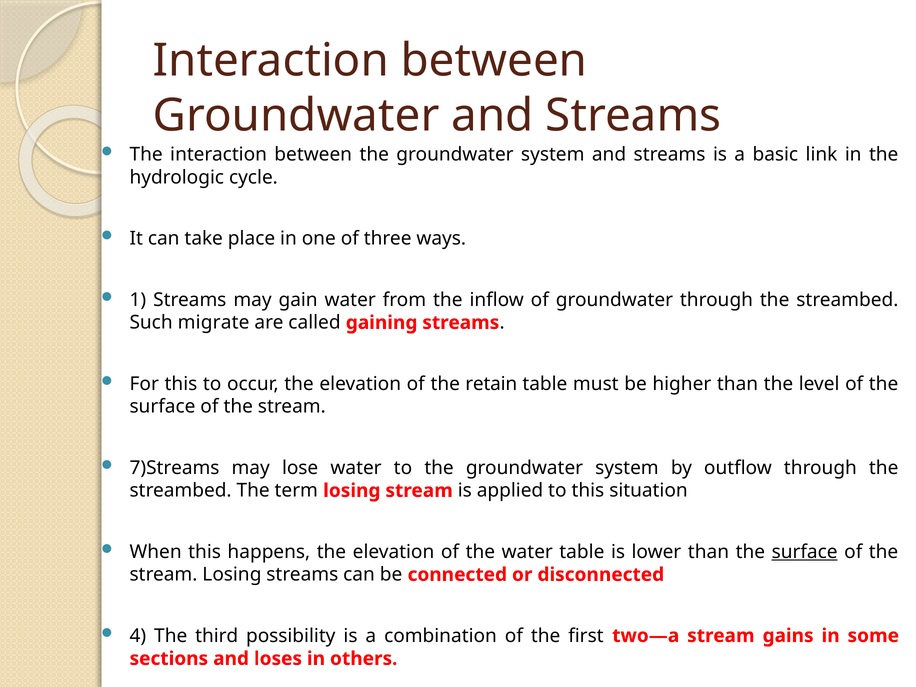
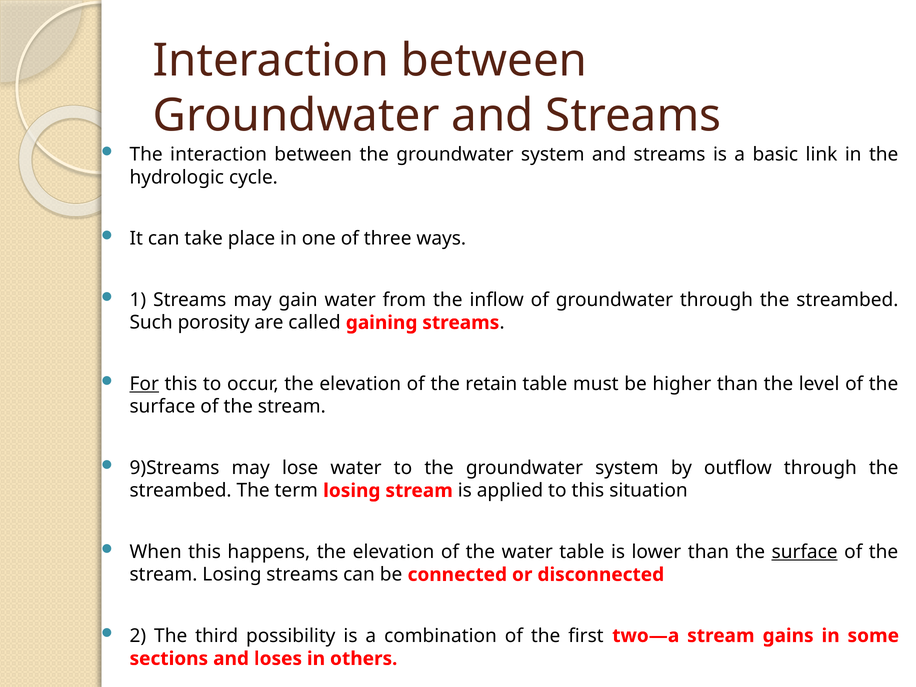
migrate: migrate -> porosity
For underline: none -> present
7)Streams: 7)Streams -> 9)Streams
4: 4 -> 2
